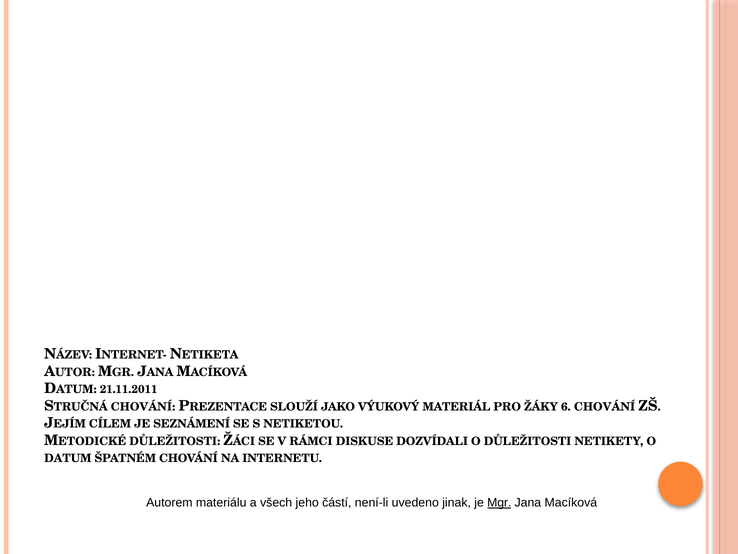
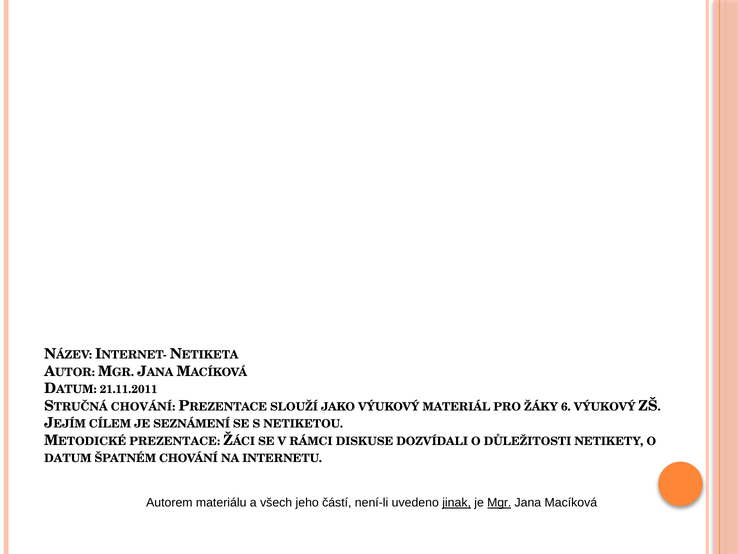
6 CHOVÁNÍ: CHOVÁNÍ -> VÝUKOVÝ
METODICKÉ DŮLEŽITOSTI: DŮLEŽITOSTI -> PREZENTACE
jinak underline: none -> present
